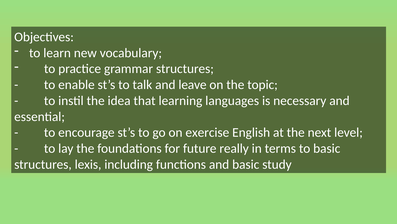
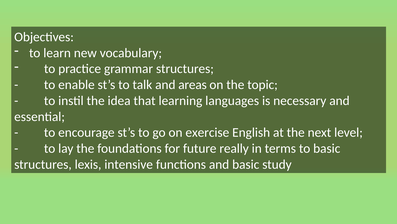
leave: leave -> areas
including: including -> intensive
